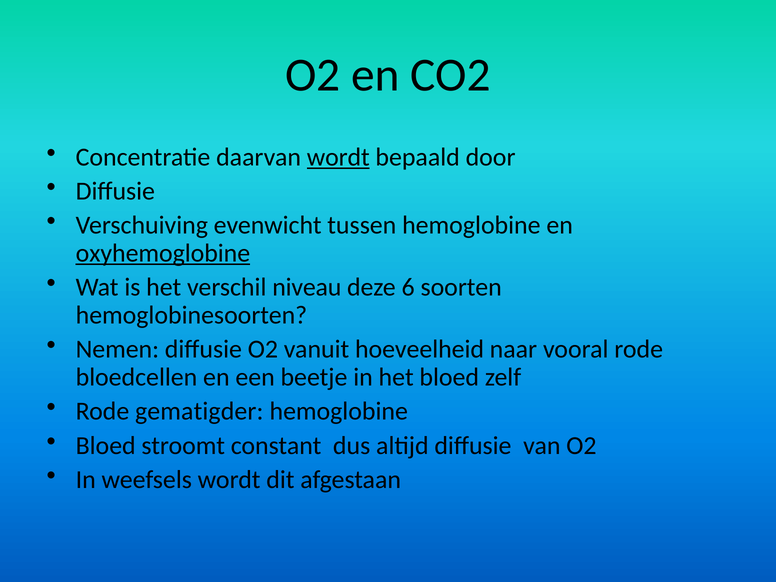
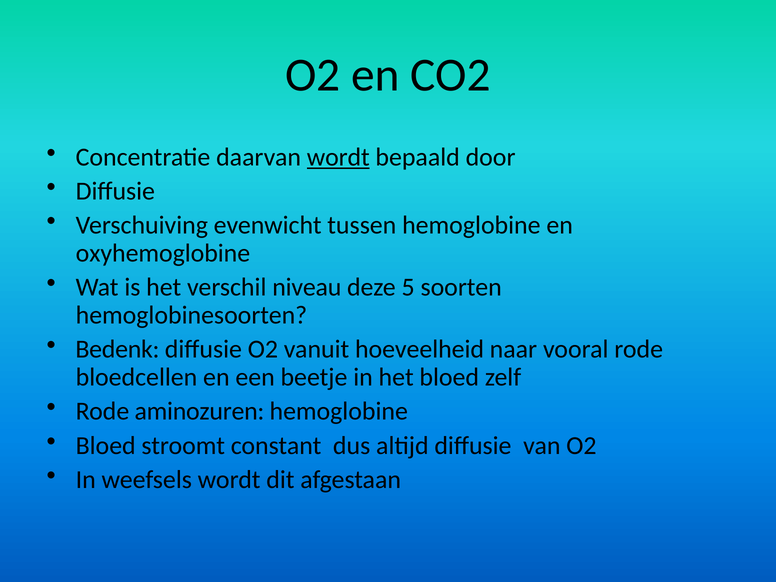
oxyhemoglobine underline: present -> none
6: 6 -> 5
Nemen: Nemen -> Bedenk
gematigder: gematigder -> aminozuren
